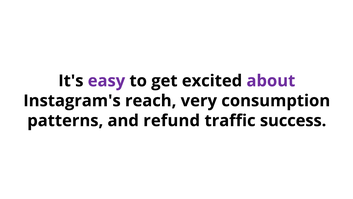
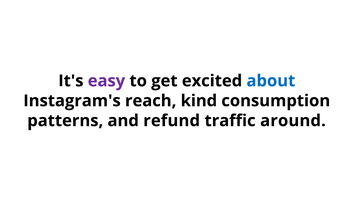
about colour: purple -> blue
very: very -> kind
success: success -> around
